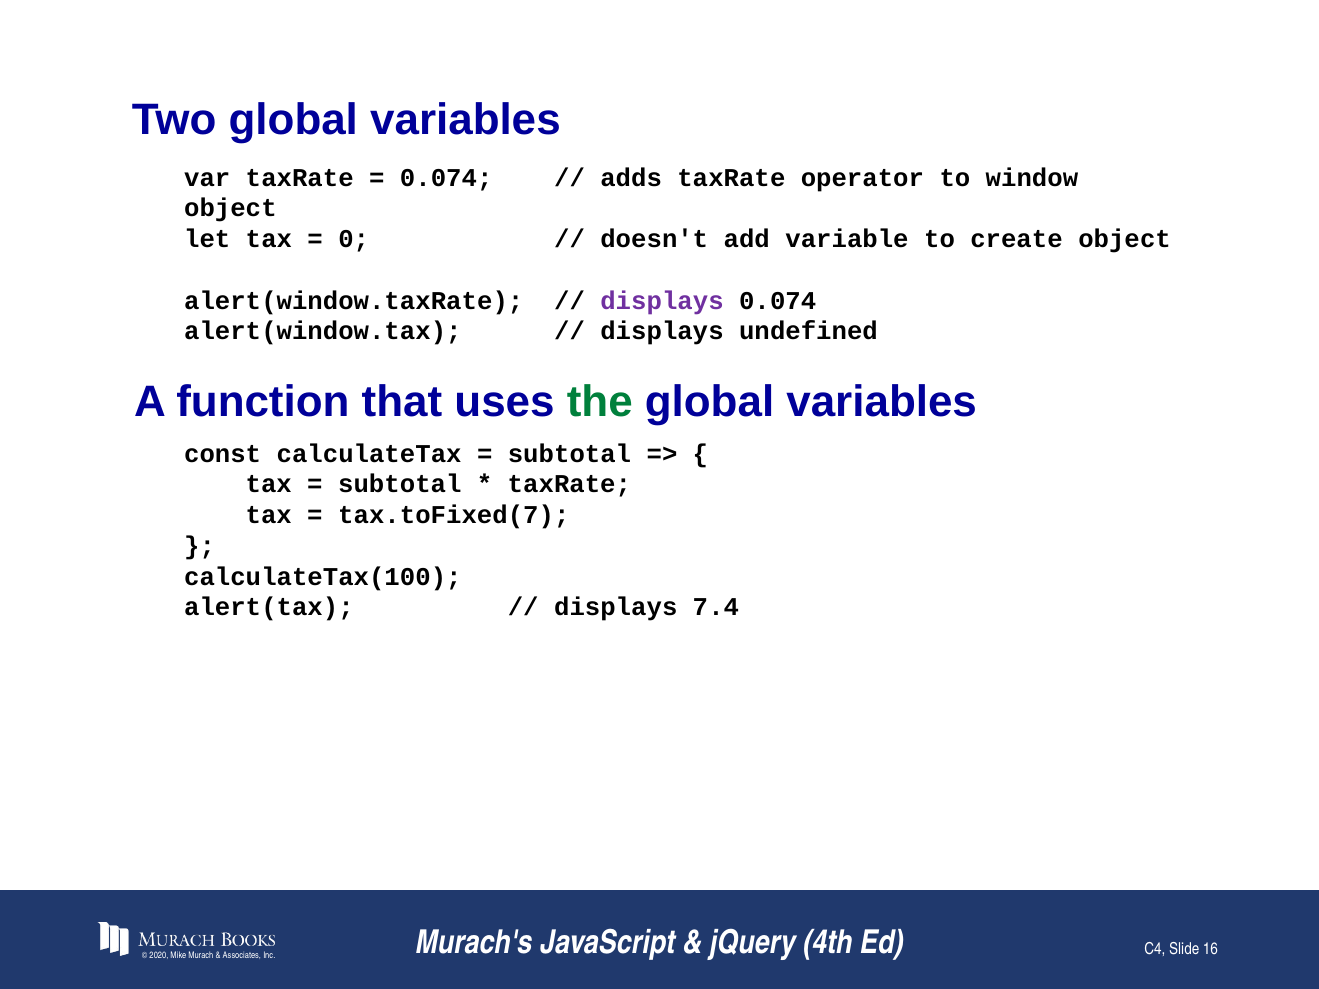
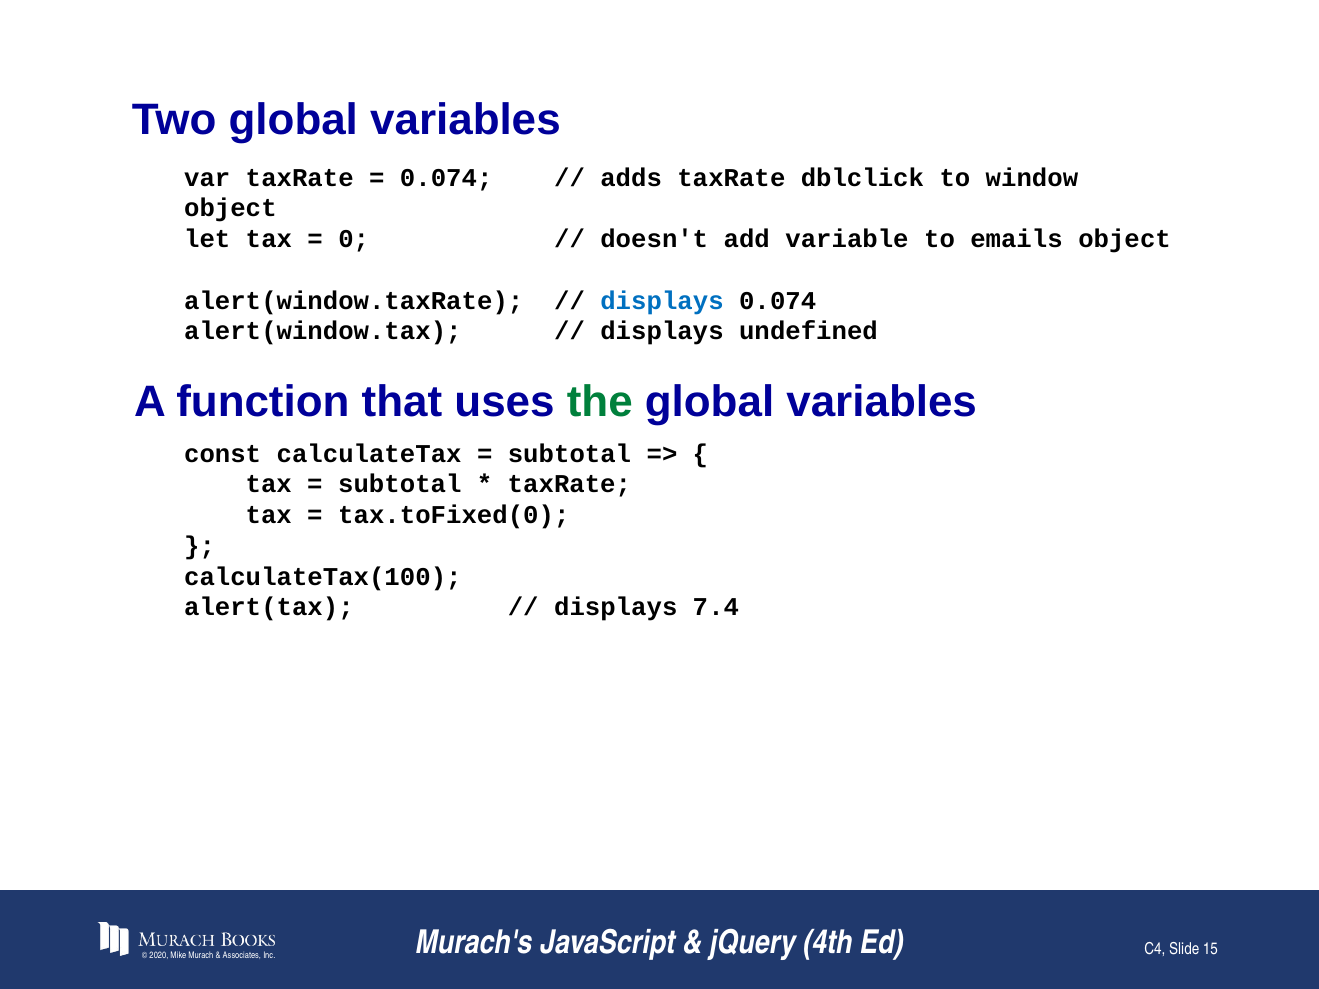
operator: operator -> dblclick
create: create -> emails
displays at (662, 301) colour: purple -> blue
tax.toFixed(7: tax.toFixed(7 -> tax.toFixed(0
16: 16 -> 15
